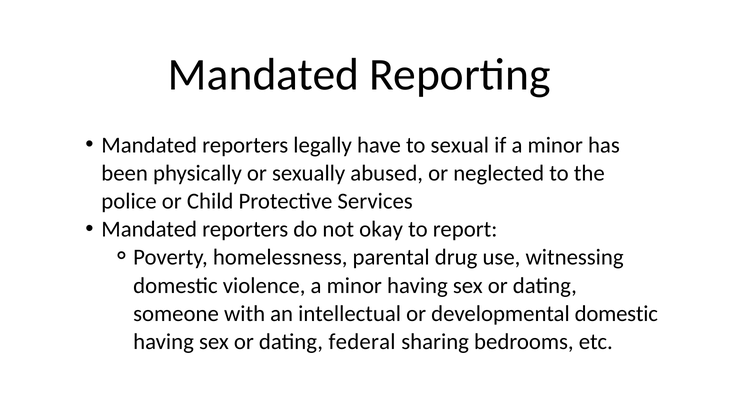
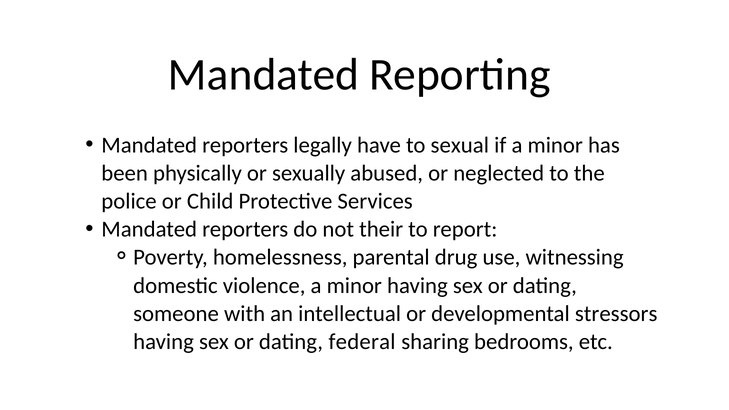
okay: okay -> their
developmental domestic: domestic -> stressors
